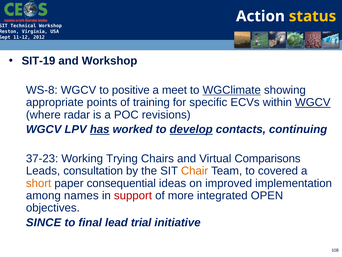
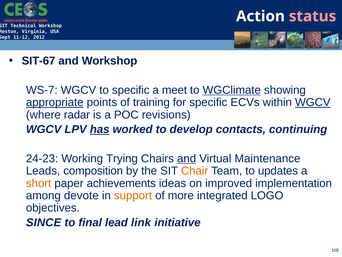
status colour: yellow -> pink
SIT-19: SIT-19 -> SIT-67
WS-8: WS-8 -> WS-7
to positive: positive -> specific
appropriate underline: none -> present
develop underline: present -> none
37-23: 37-23 -> 24-23
and at (187, 158) underline: none -> present
Comparisons: Comparisons -> Maintenance
consultation: consultation -> composition
covered: covered -> updates
consequential: consequential -> achievements
names: names -> devote
support colour: red -> orange
OPEN: OPEN -> LOGO
trial: trial -> link
